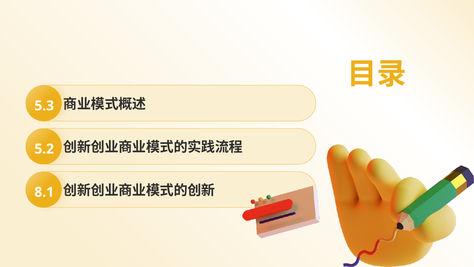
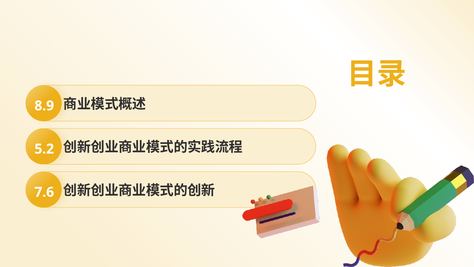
5.3: 5.3 -> 8.9
8.1: 8.1 -> 7.6
